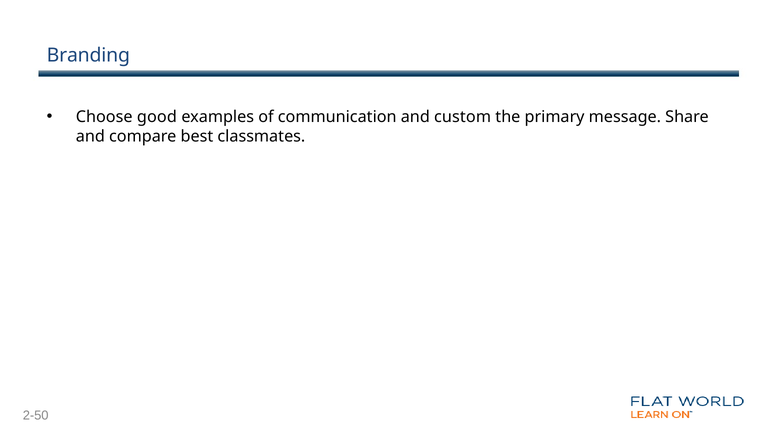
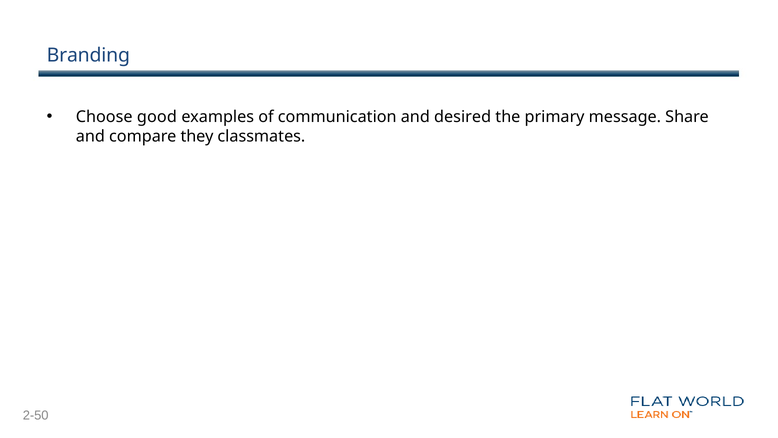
custom: custom -> desired
best: best -> they
